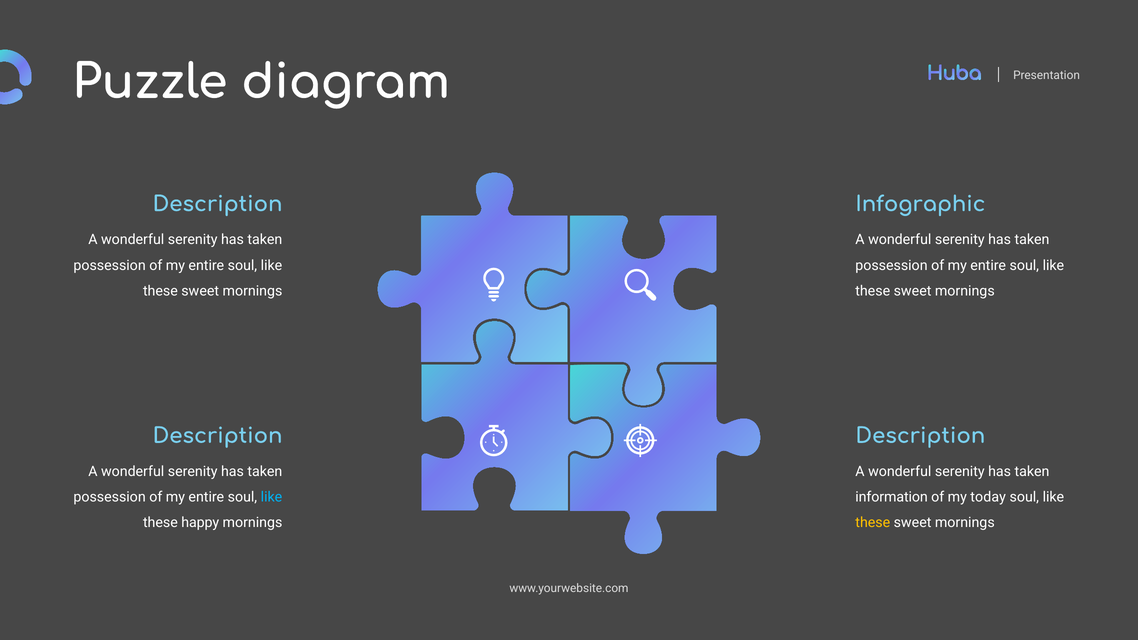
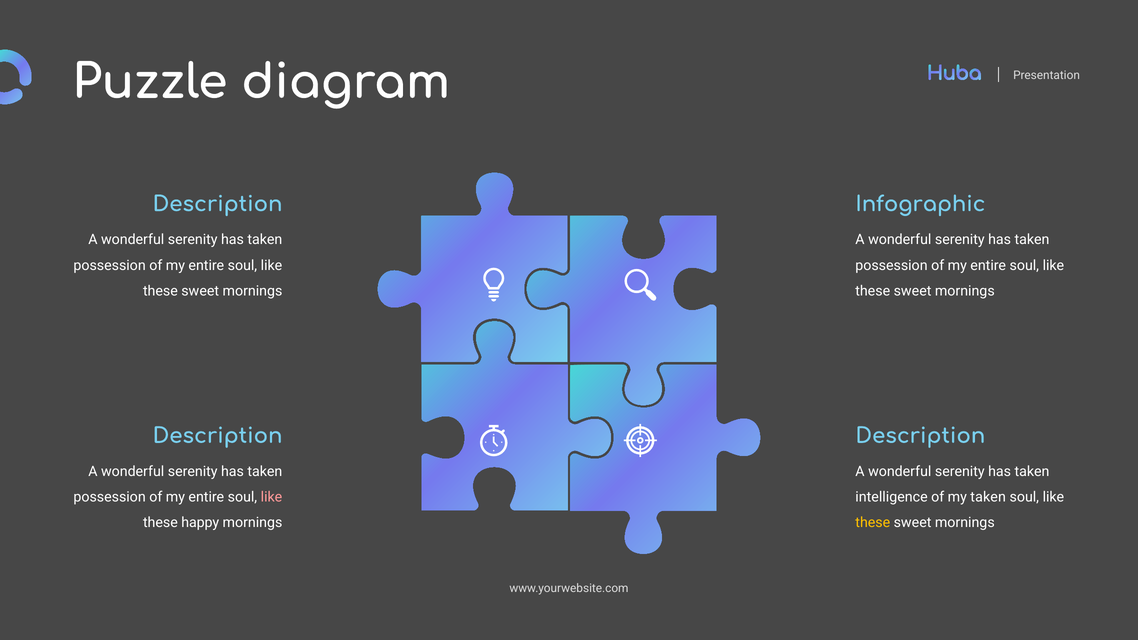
like at (272, 497) colour: light blue -> pink
information: information -> intelligence
my today: today -> taken
